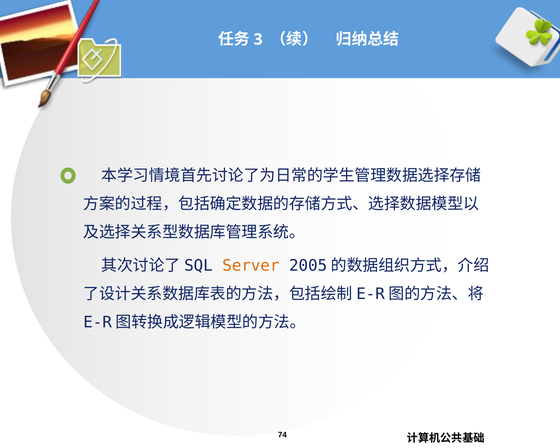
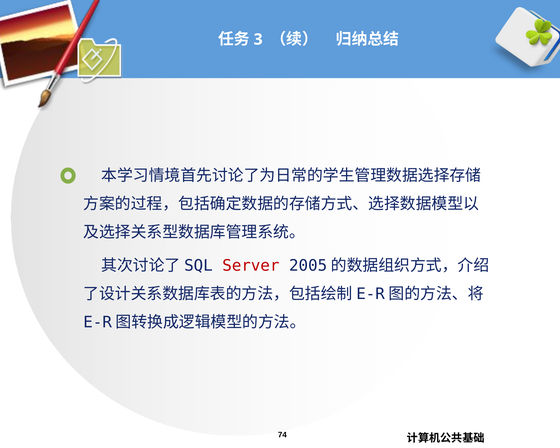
Server colour: orange -> red
